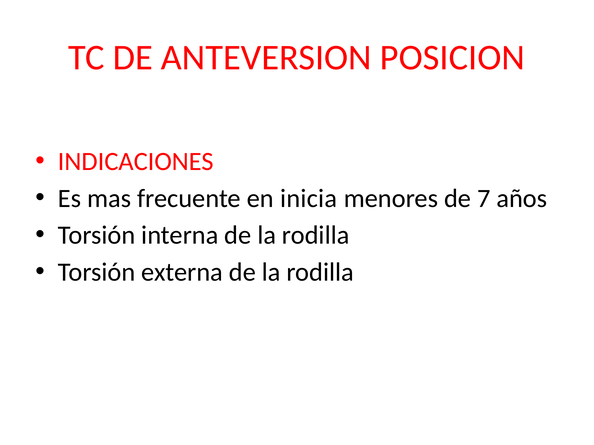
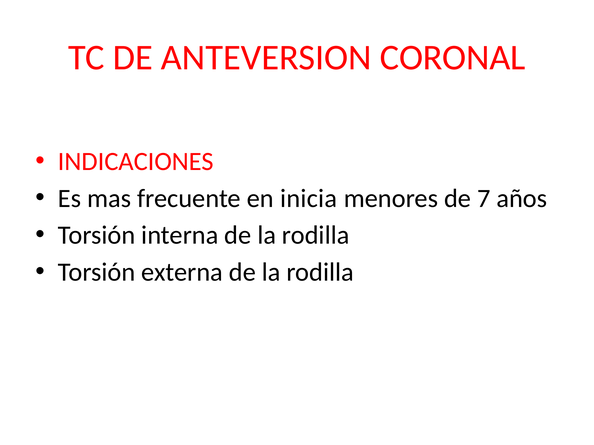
POSICION: POSICION -> CORONAL
